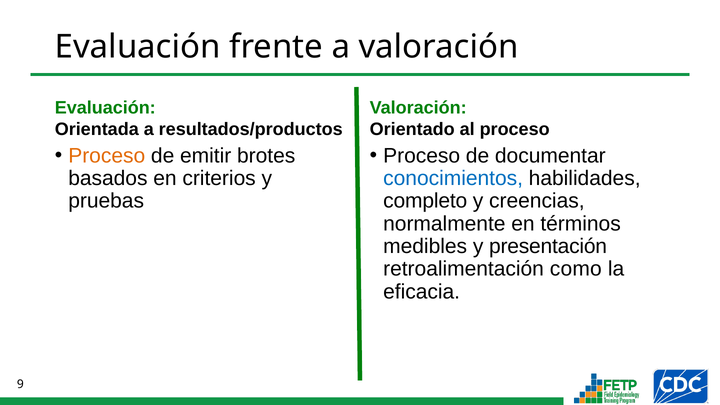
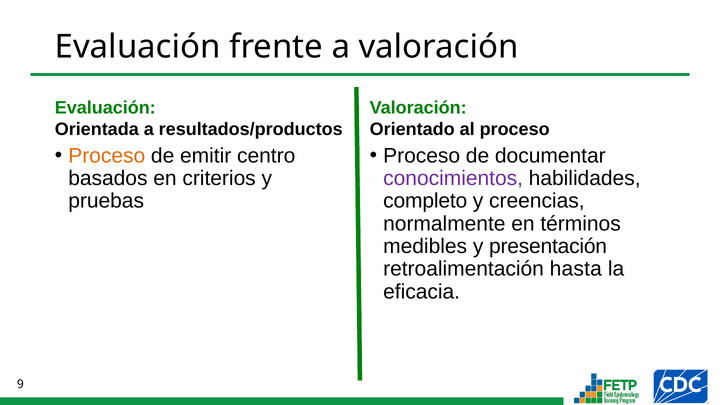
brotes: brotes -> centro
conocimientos colour: blue -> purple
como: como -> hasta
